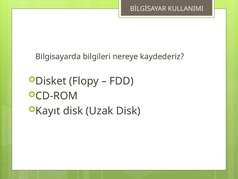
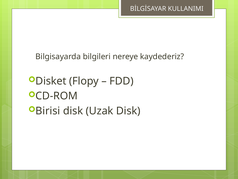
Kayıt: Kayıt -> Birisi
